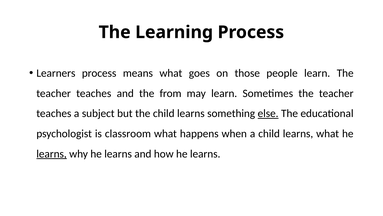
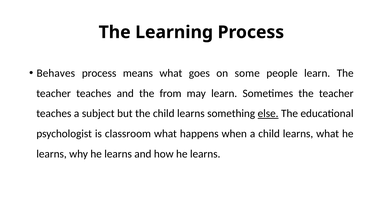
Learners: Learners -> Behaves
those: those -> some
learns at (52, 153) underline: present -> none
